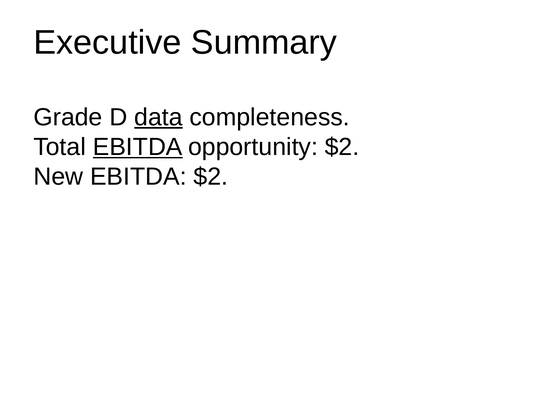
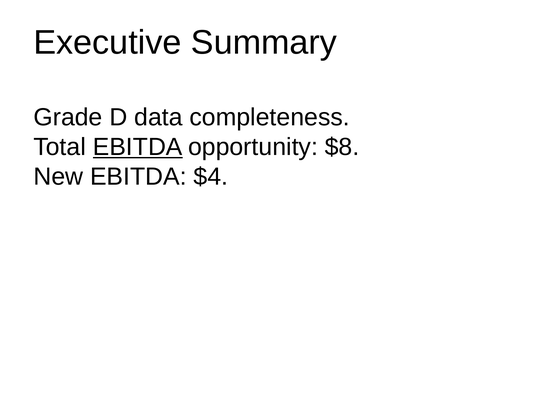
data underline: present -> none
opportunity $2: $2 -> $8
EBITDA $2: $2 -> $4
